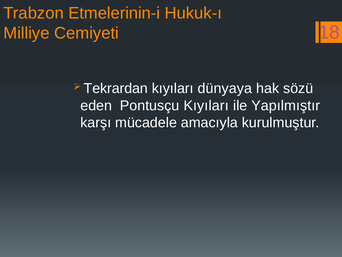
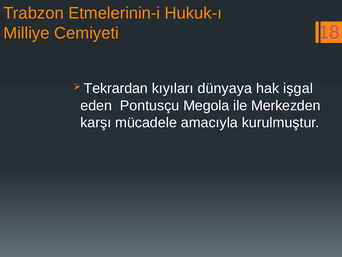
sözü: sözü -> işgal
Pontusçu Kıyıları: Kıyıları -> Megola
Yapılmıştır: Yapılmıştır -> Merkezden
